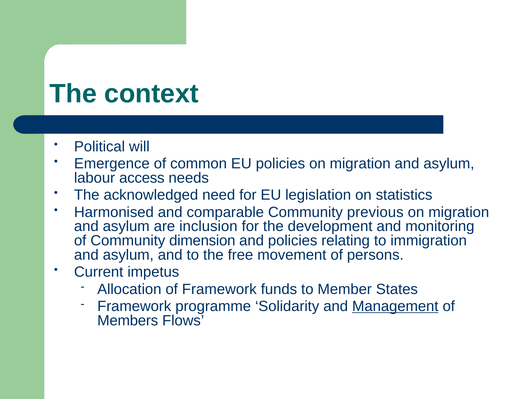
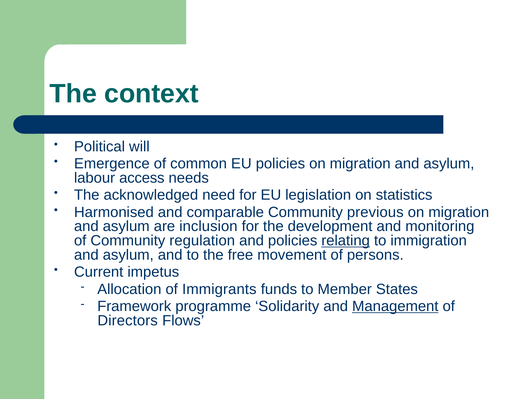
dimension: dimension -> regulation
relating underline: none -> present
of Framework: Framework -> Immigrants
Members: Members -> Directors
